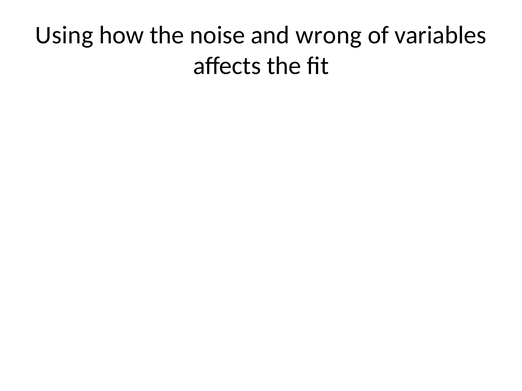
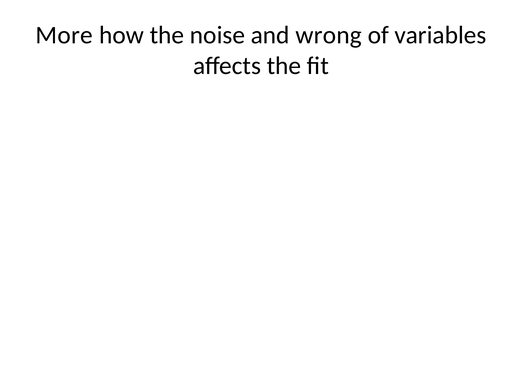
Using: Using -> More
